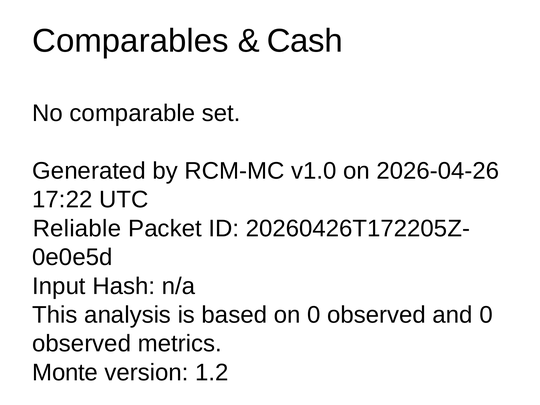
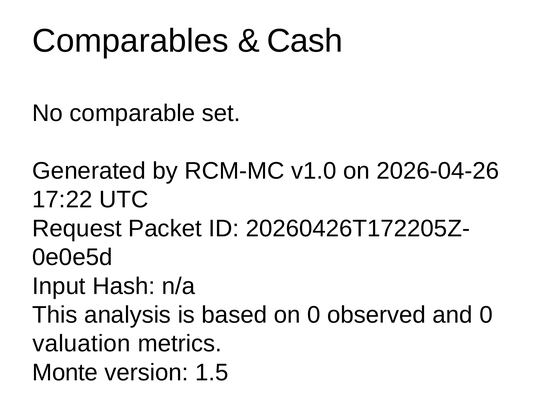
Reliable: Reliable -> Request
observed at (82, 344): observed -> valuation
1.2: 1.2 -> 1.5
